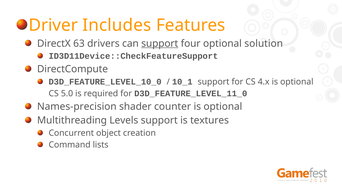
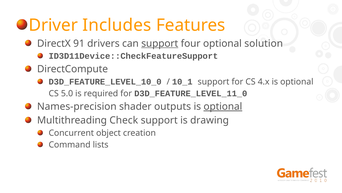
63: 63 -> 91
counter: counter -> outputs
optional at (223, 106) underline: none -> present
Levels: Levels -> Check
textures: textures -> drawing
